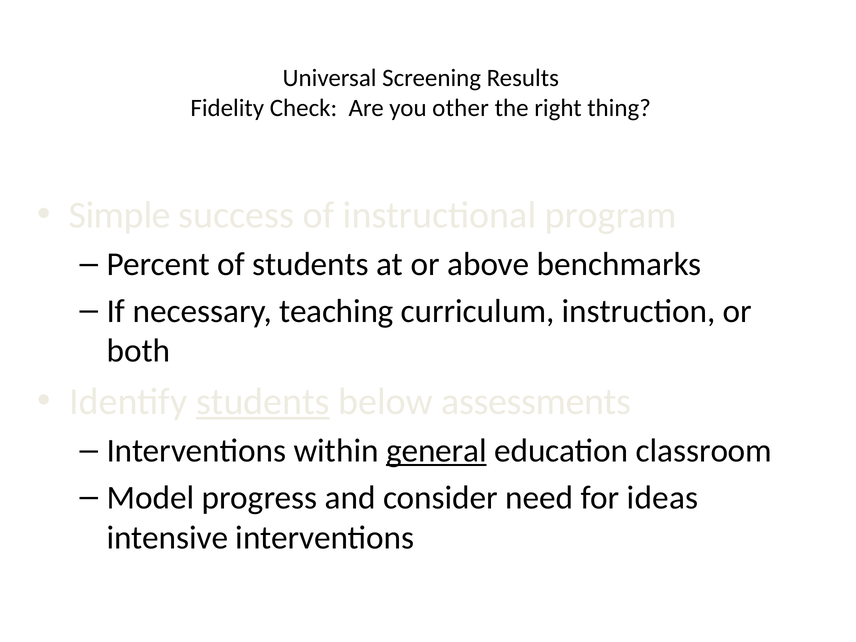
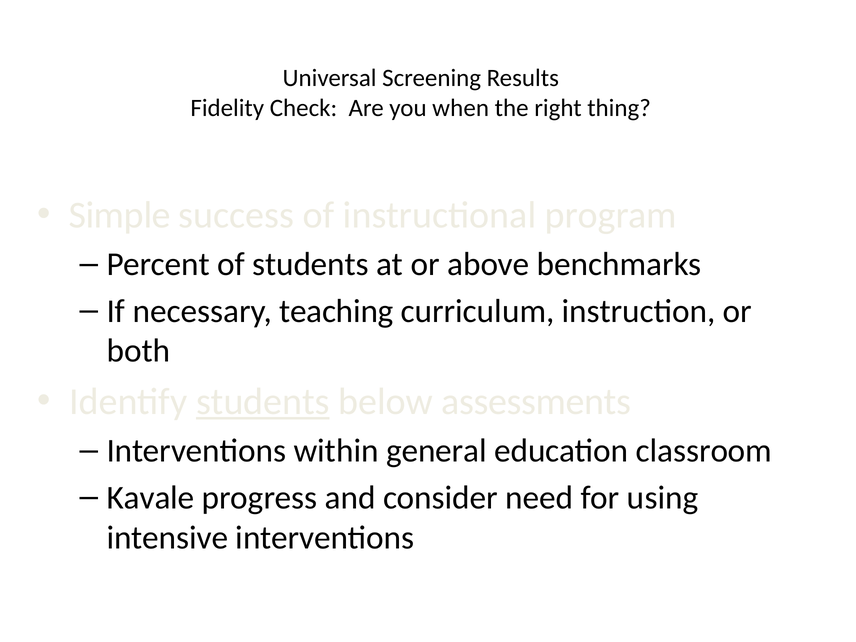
other: other -> when
general underline: present -> none
Model: Model -> Kavale
ideas: ideas -> using
